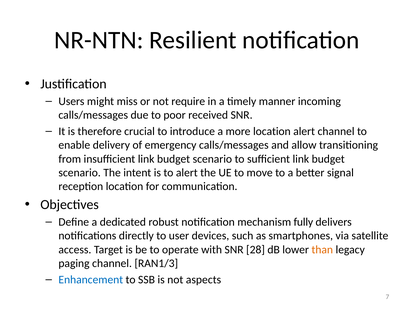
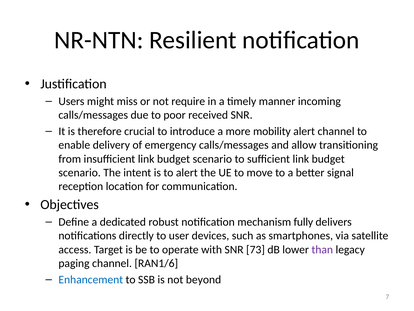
more location: location -> mobility
28: 28 -> 73
than colour: orange -> purple
RAN1/3: RAN1/3 -> RAN1/6
aspects: aspects -> beyond
